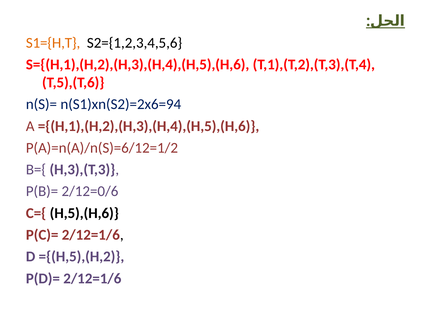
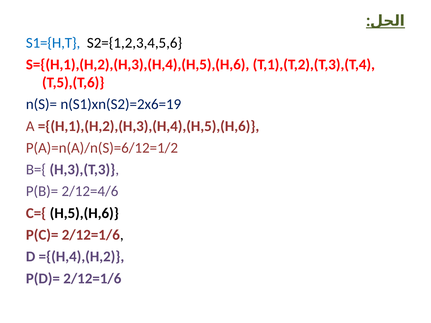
S1={H,T colour: orange -> blue
n(S1)xn(S2)=2x6=94: n(S1)xn(S2)=2x6=94 -> n(S1)xn(S2)=2x6=19
2/12=0/6: 2/12=0/6 -> 2/12=4/6
={(H,5),(H,2: ={(H,5),(H,2 -> ={(H,4),(H,2
